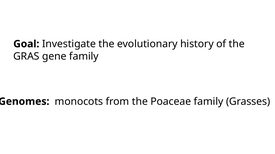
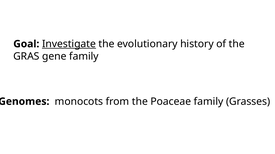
Investigate underline: none -> present
